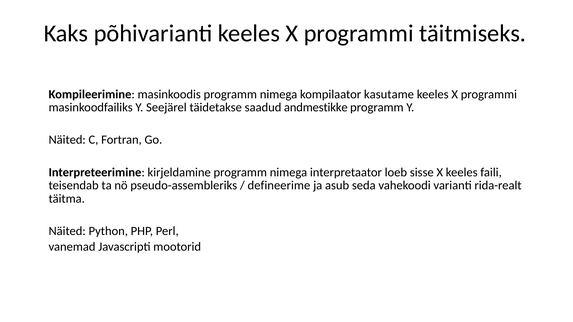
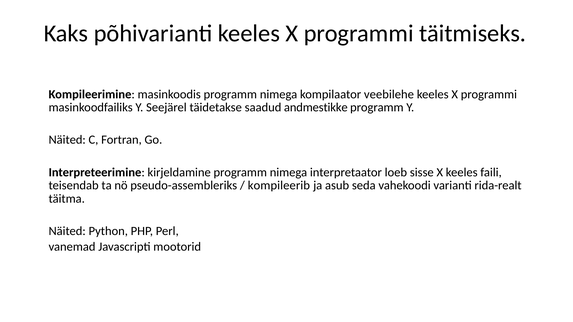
kasutame: kasutame -> veebilehe
defineerime: defineerime -> kompileerib
